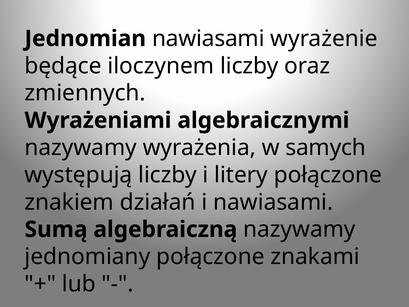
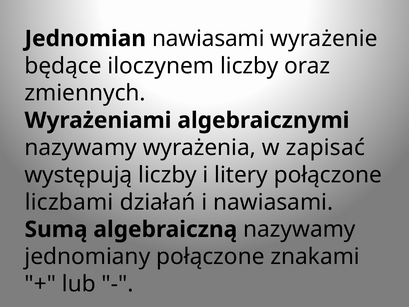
samych: samych -> zapisać
znakiem: znakiem -> liczbami
